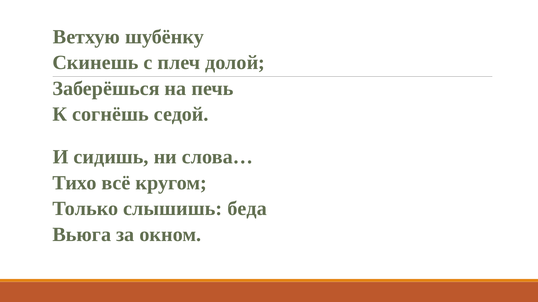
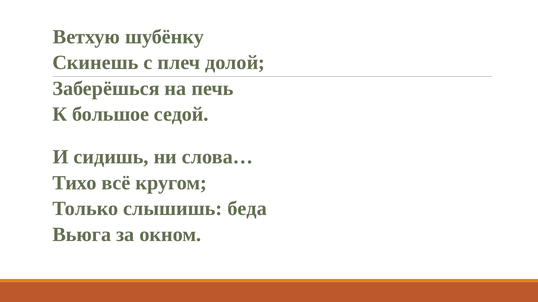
согнёшь: согнёшь -> большое
